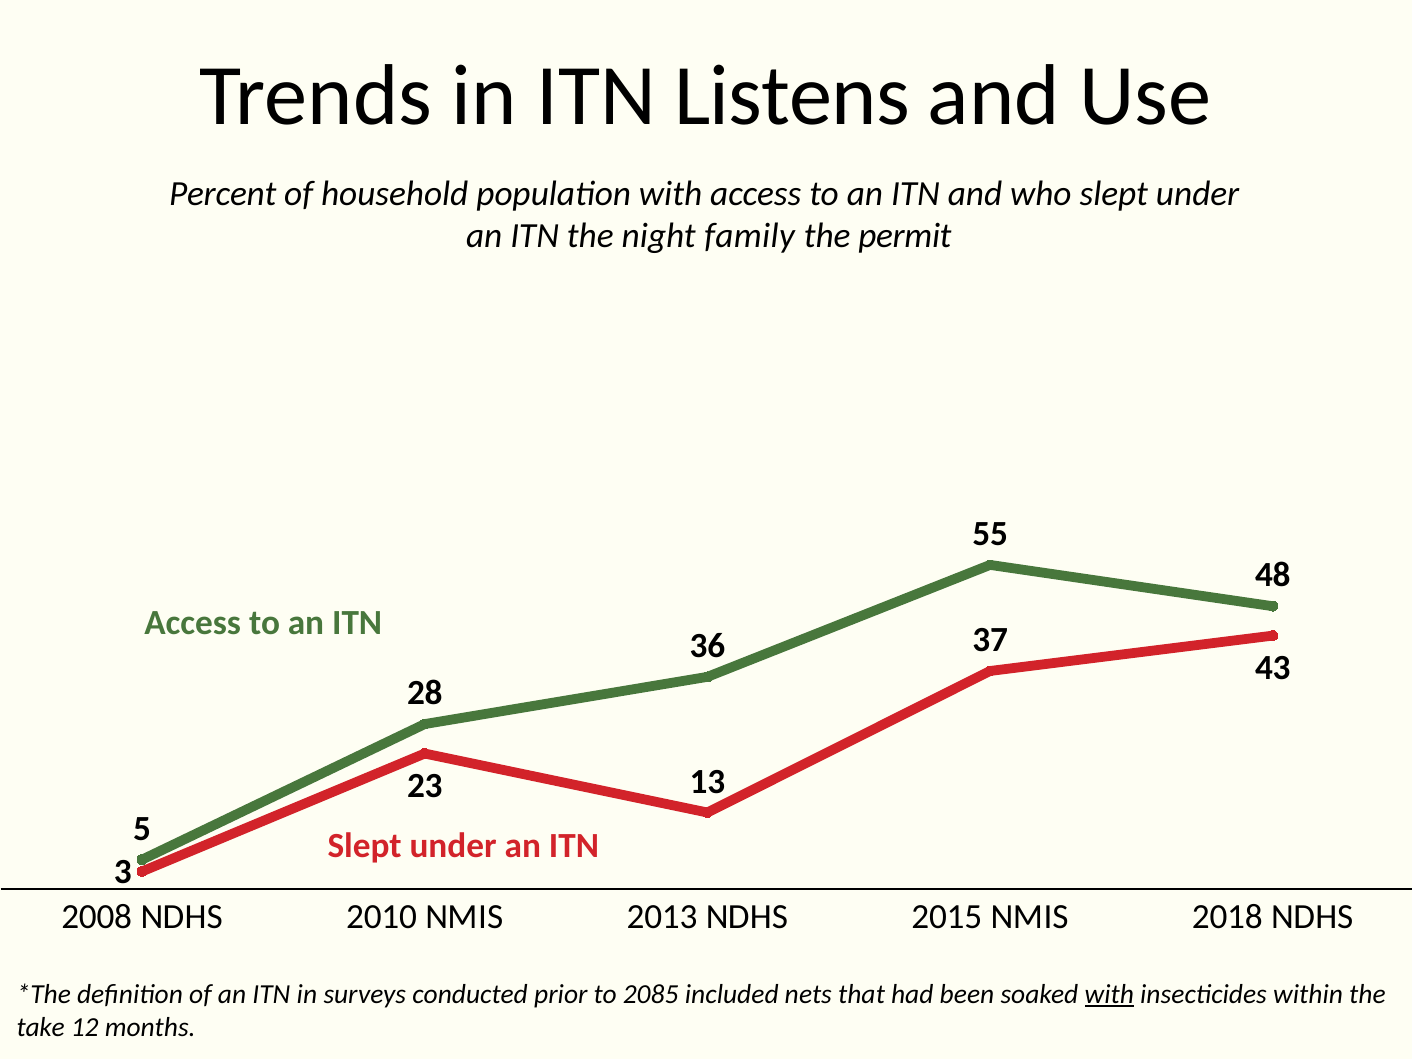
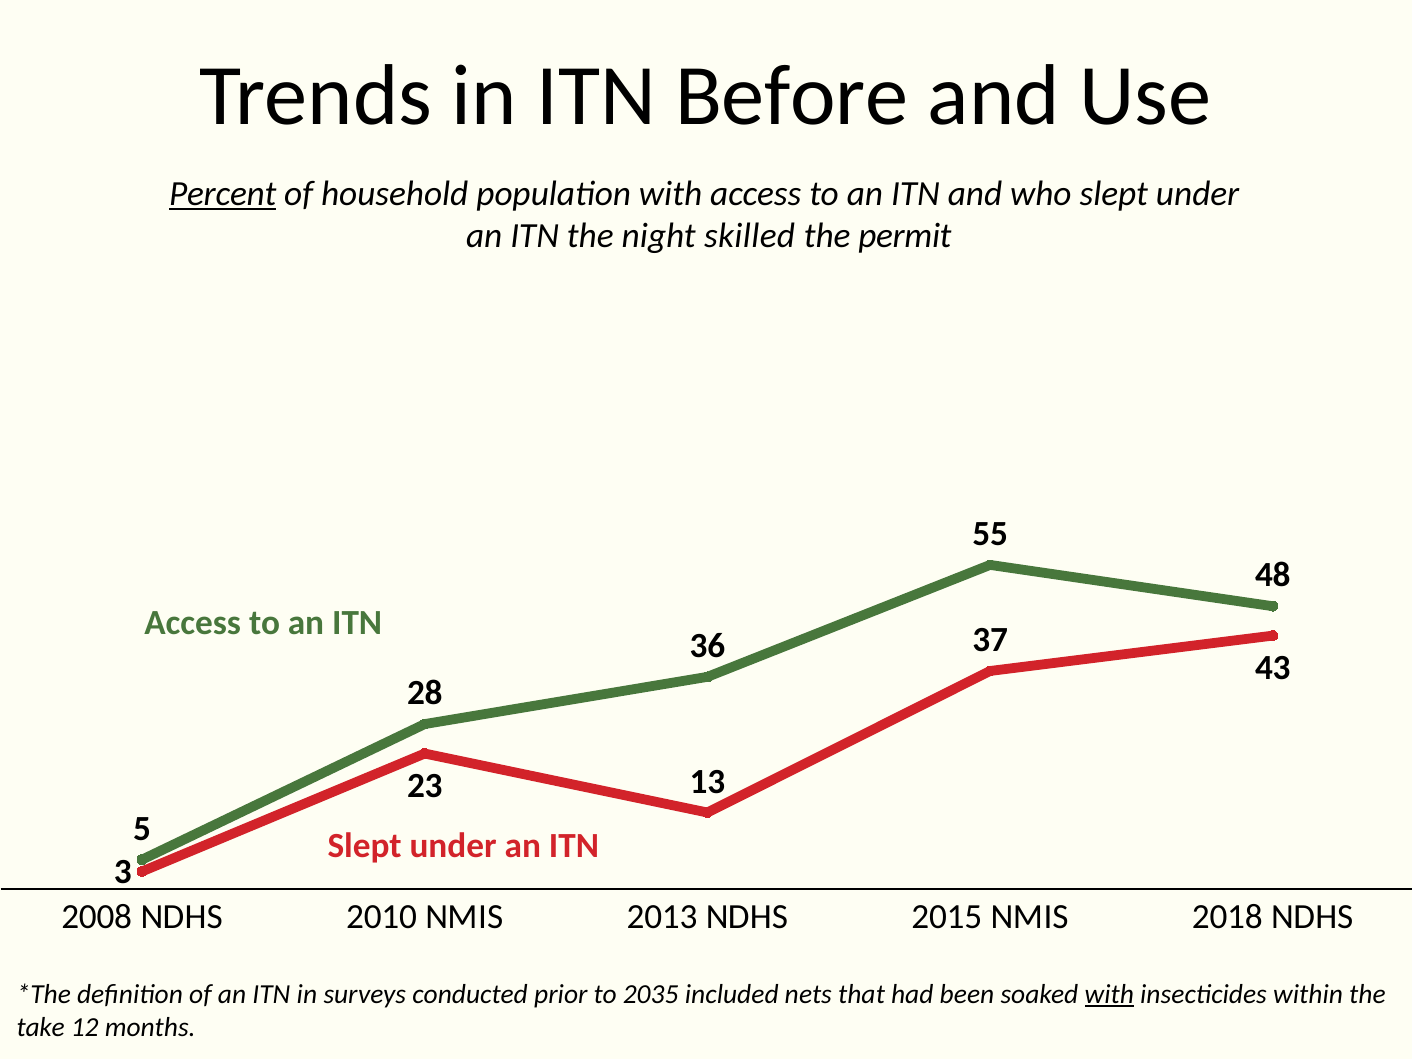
Listens: Listens -> Before
Percent underline: none -> present
family: family -> skilled
2085: 2085 -> 2035
